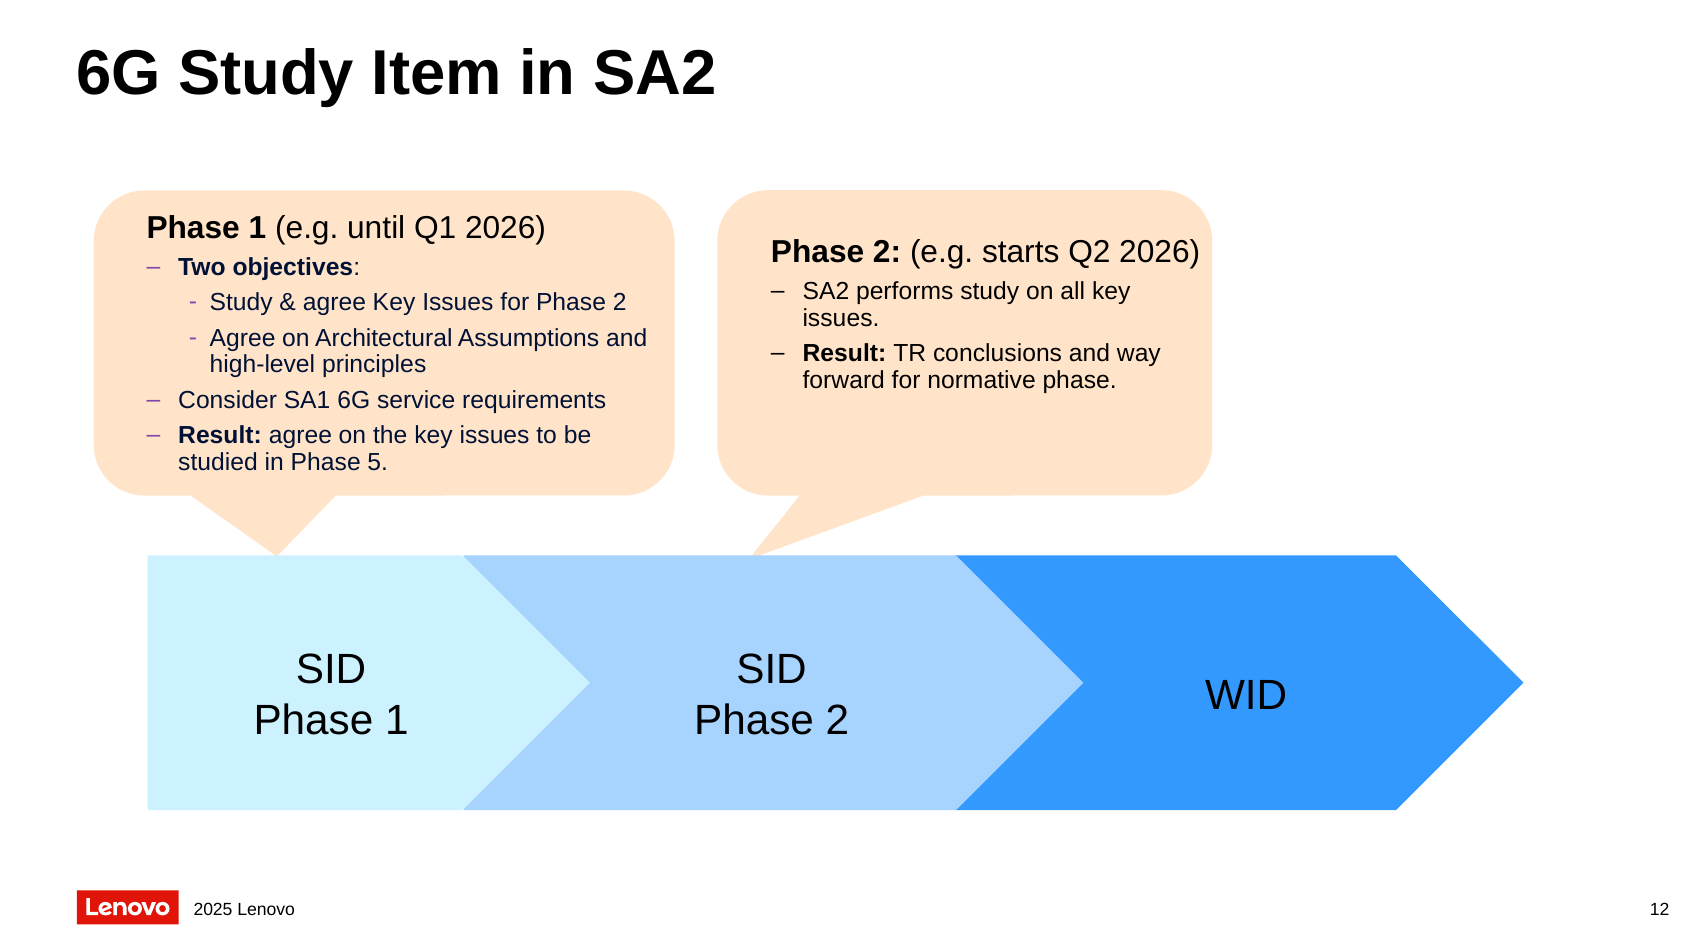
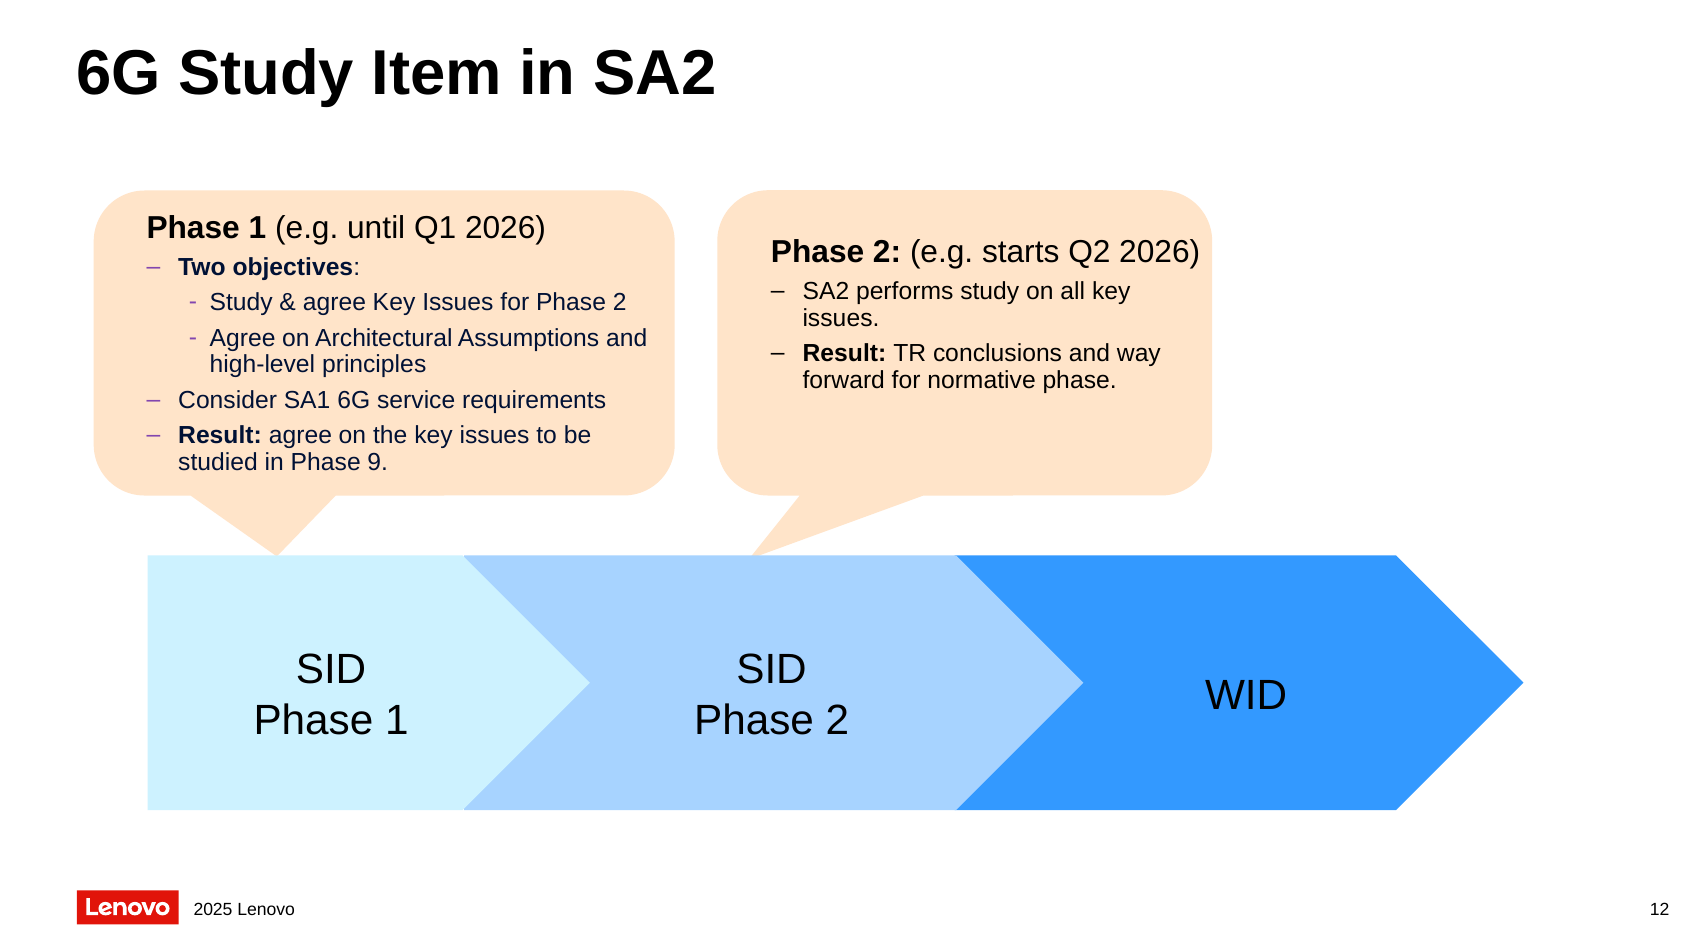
5: 5 -> 9
